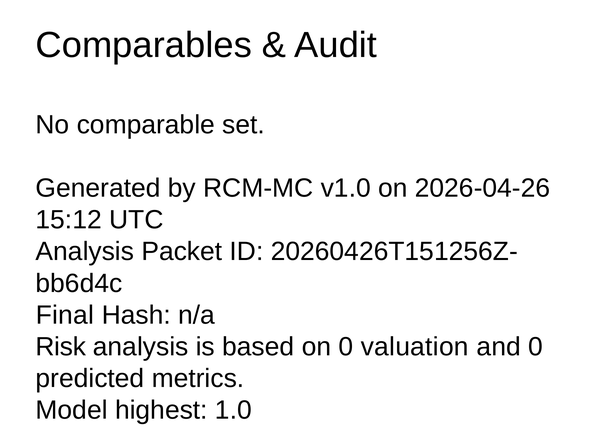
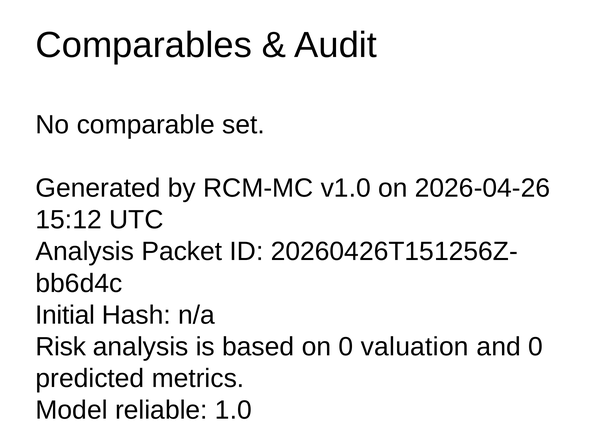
Final: Final -> Initial
highest: highest -> reliable
